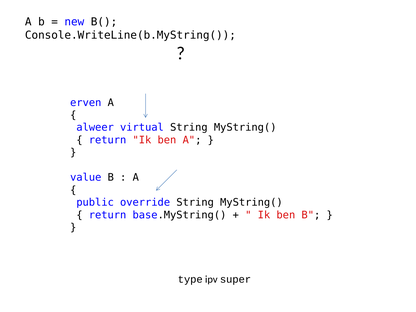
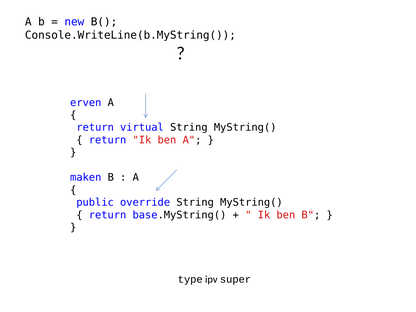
alweer at (95, 128): alweer -> return
value: value -> maken
